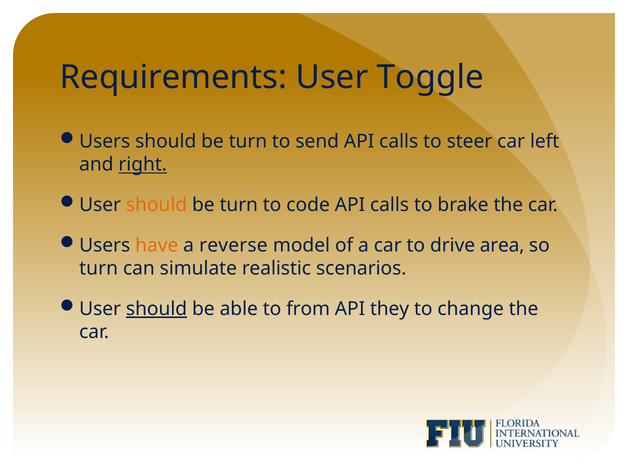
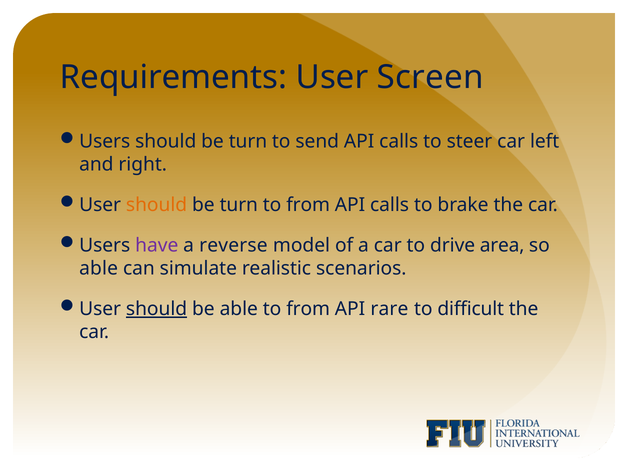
Toggle: Toggle -> Screen
right underline: present -> none
code at (308, 205): code -> from
have colour: orange -> purple
turn at (99, 269): turn -> able
they: they -> rare
change: change -> difficult
